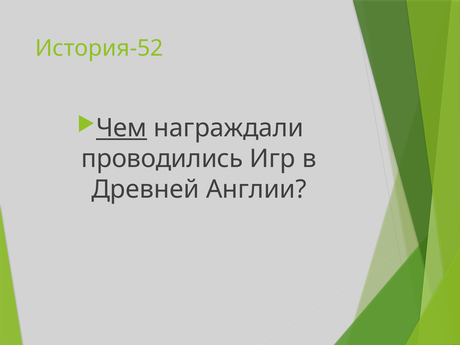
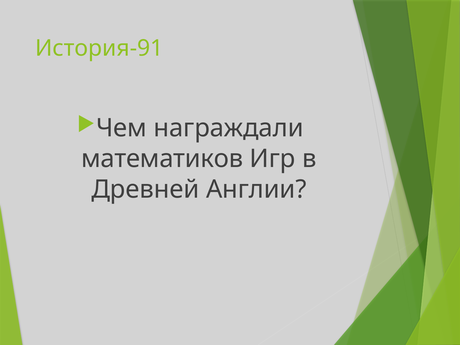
История-52: История-52 -> История-91
Чем underline: present -> none
проводились: проводились -> математиков
